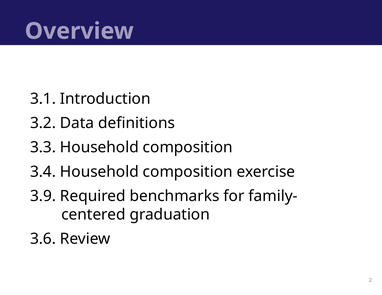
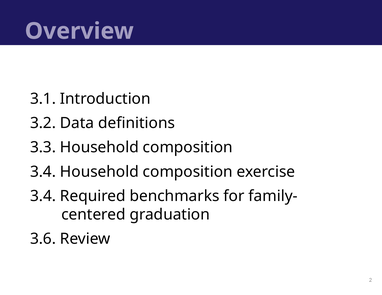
3.9 at (43, 196): 3.9 -> 3.4
